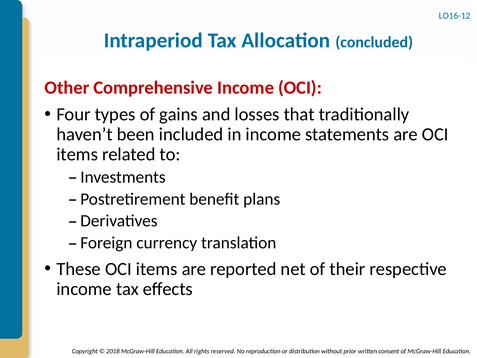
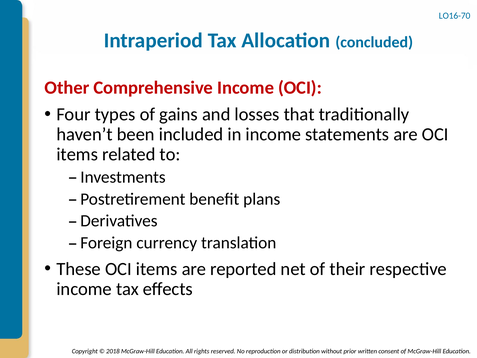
LO16-12: LO16-12 -> LO16-70
